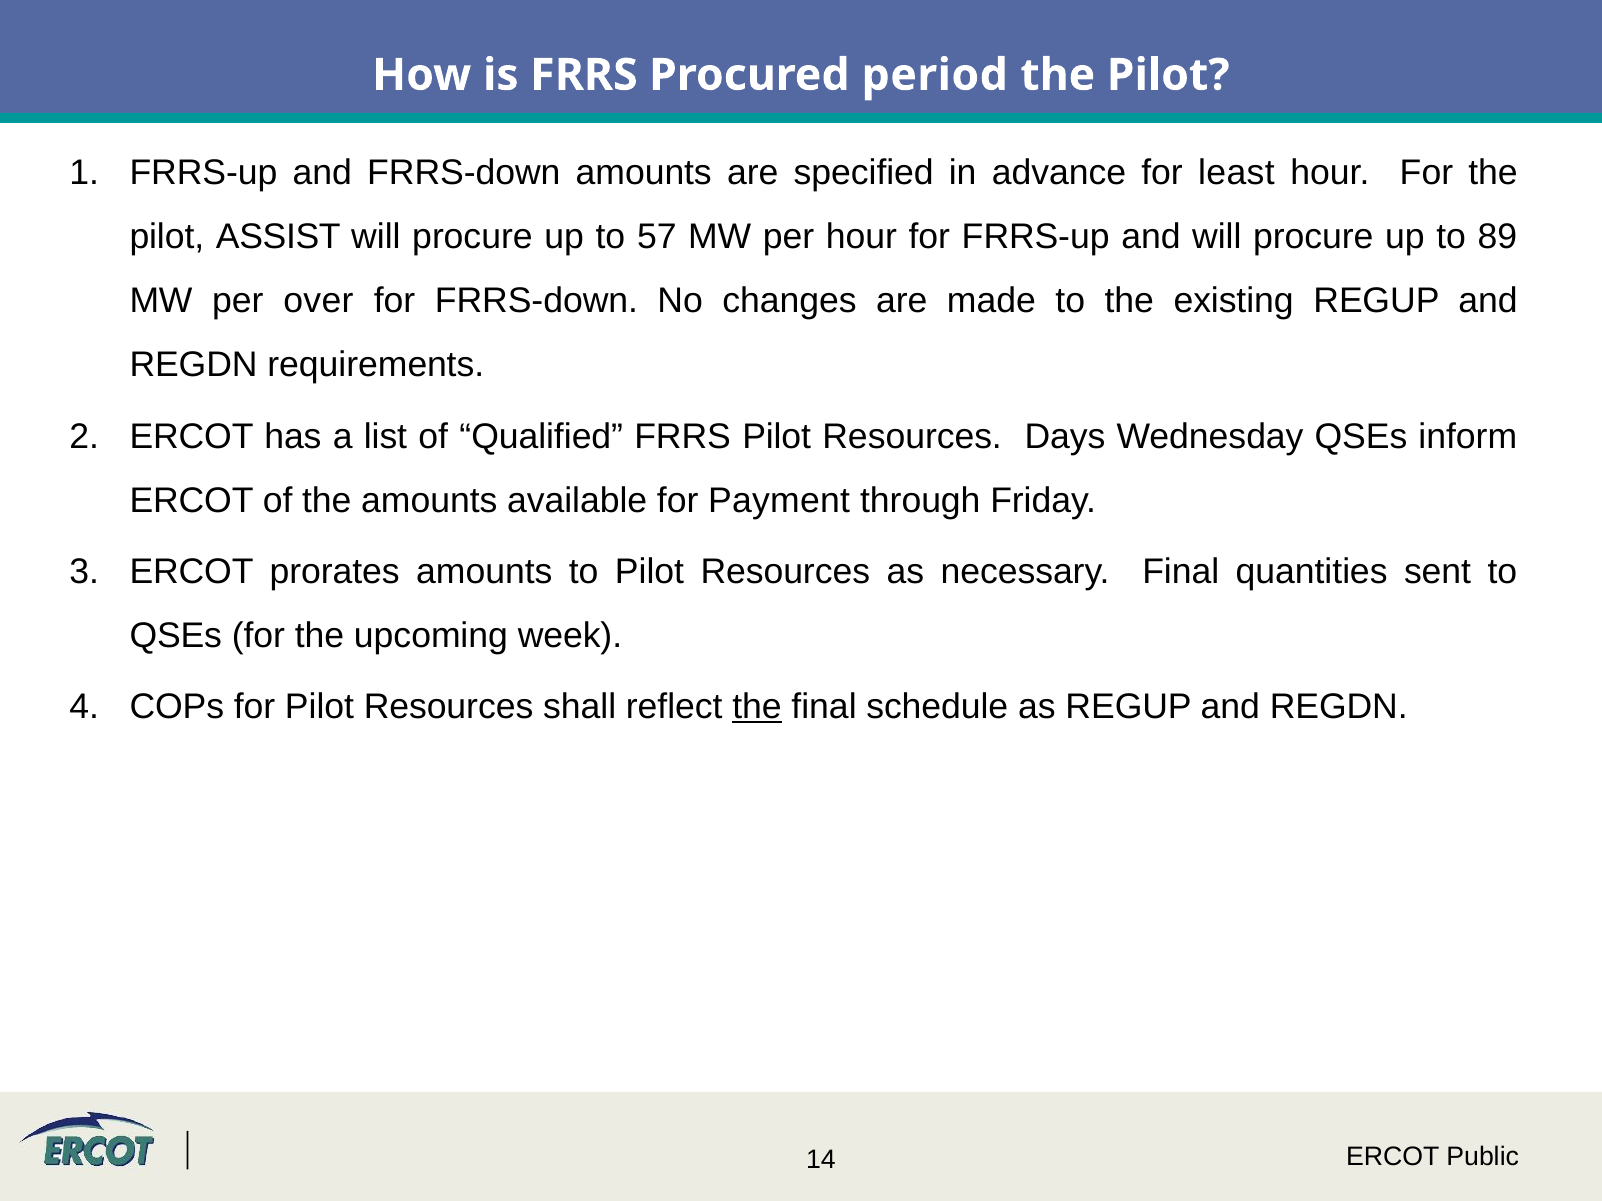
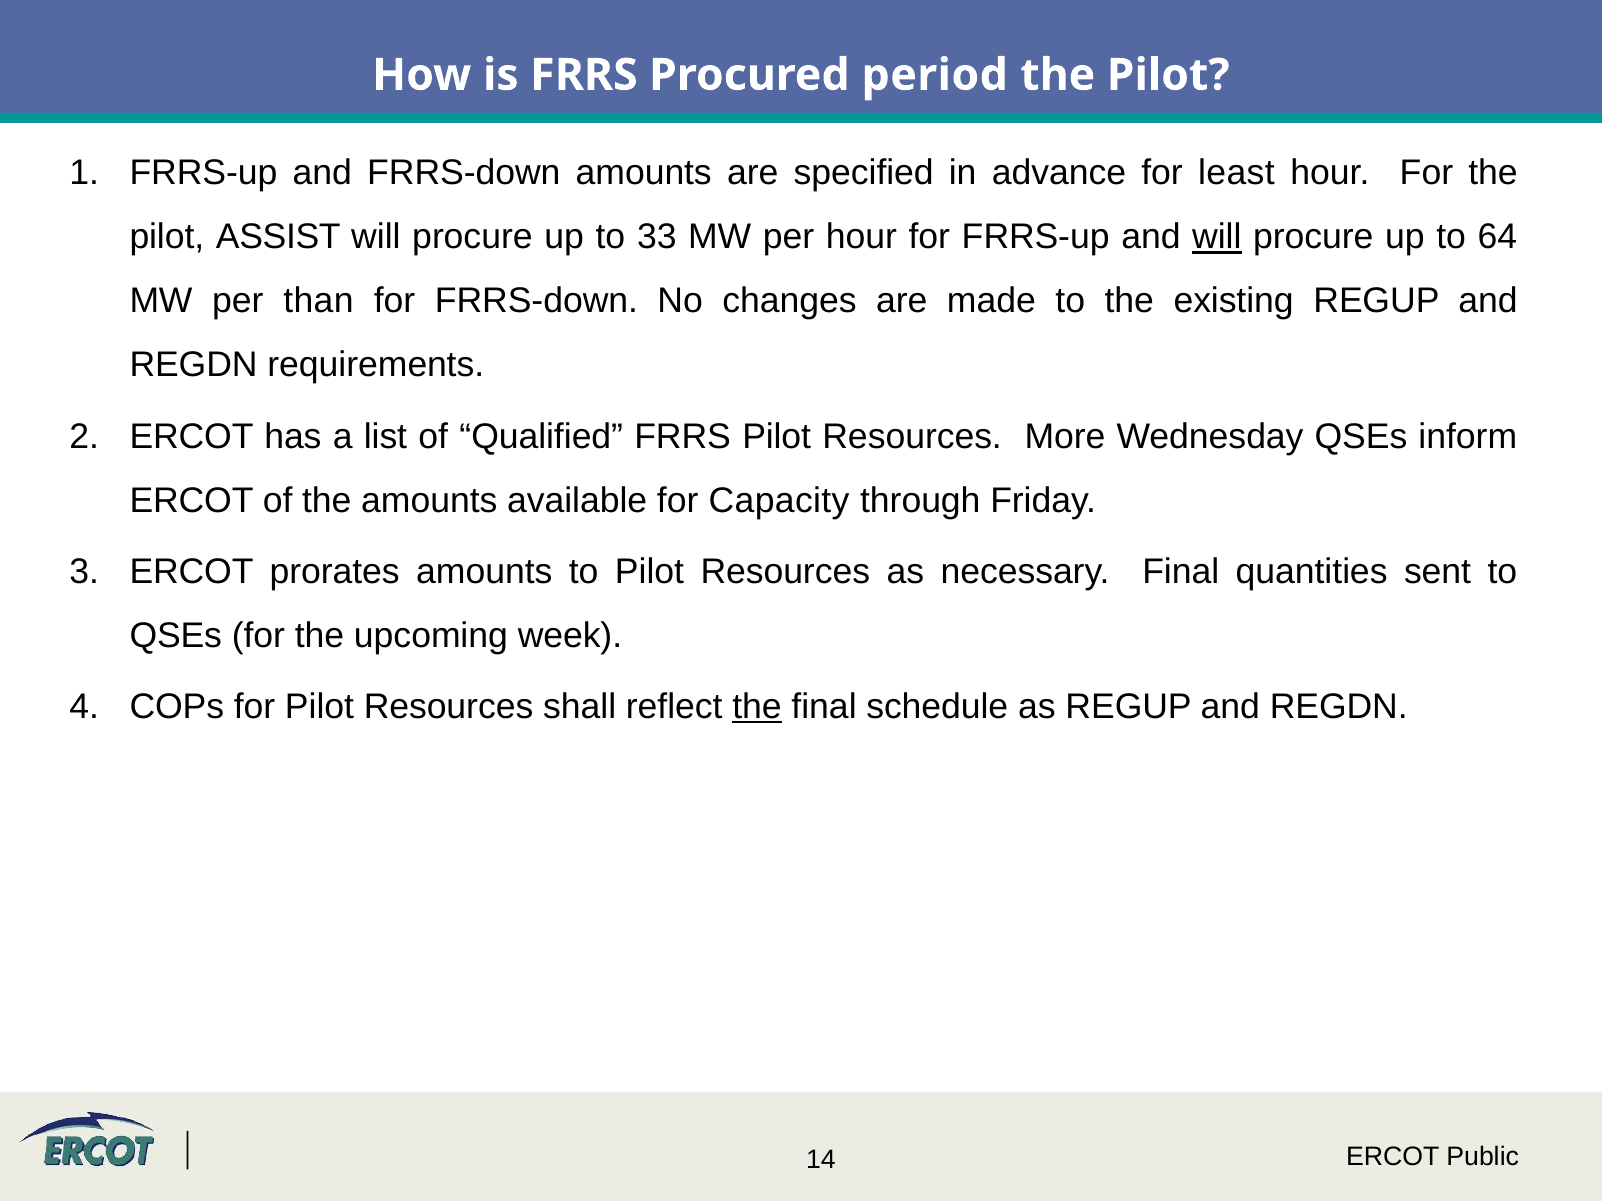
57: 57 -> 33
will at (1217, 237) underline: none -> present
89: 89 -> 64
over: over -> than
Days: Days -> More
Payment: Payment -> Capacity
